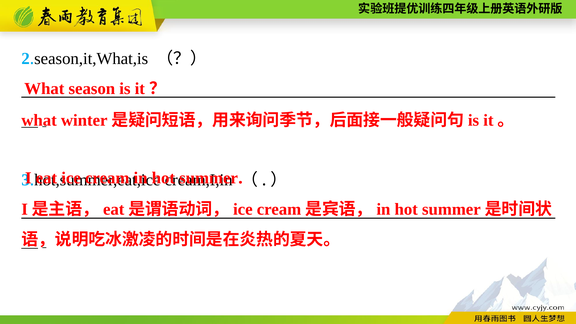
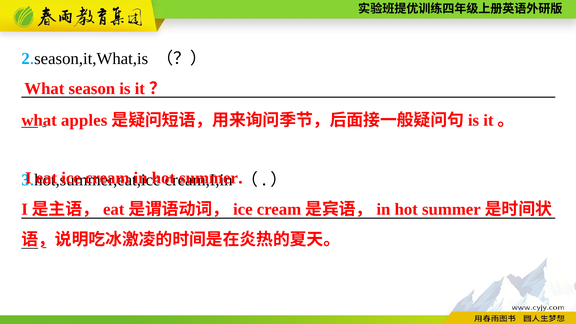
winter: winter -> apples
